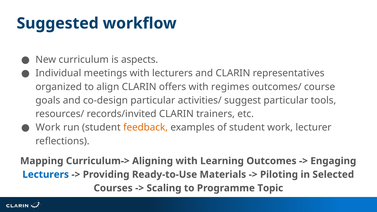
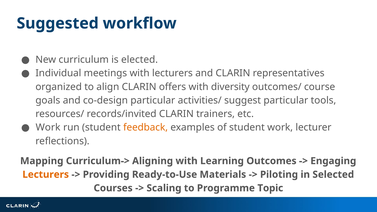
aspects: aspects -> elected
regimes: regimes -> diversity
Lecturers at (46, 175) colour: blue -> orange
